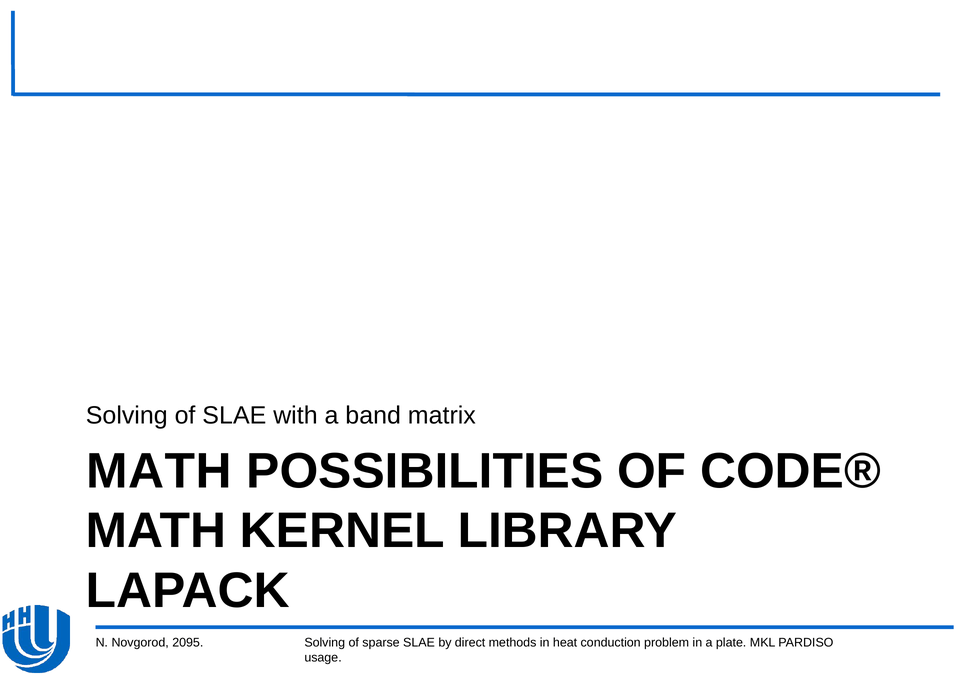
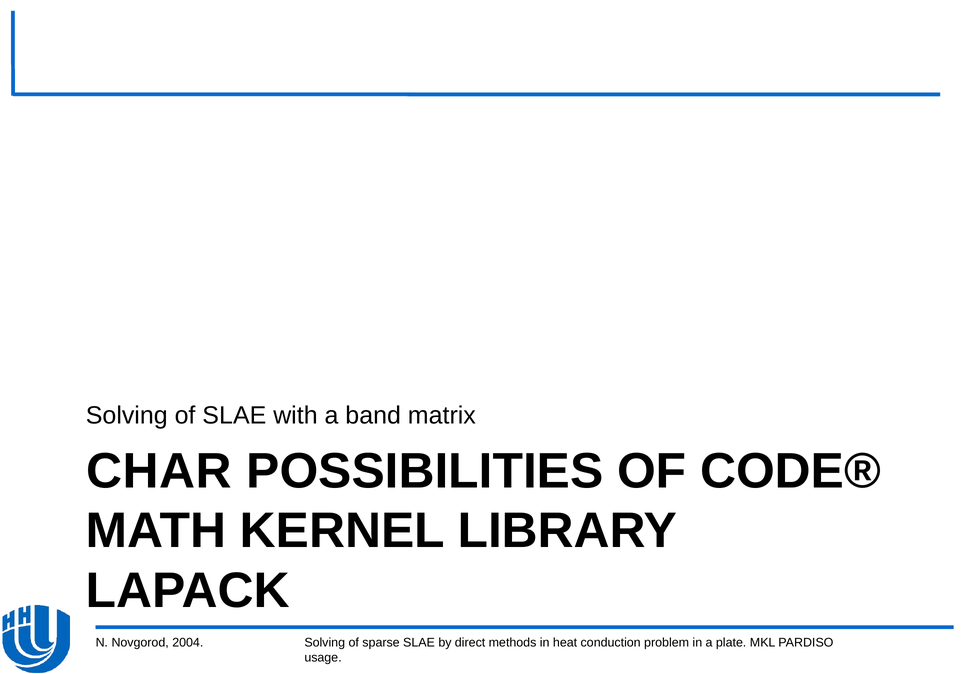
MATH at (159, 471): MATH -> CHAR
2095: 2095 -> 2004
